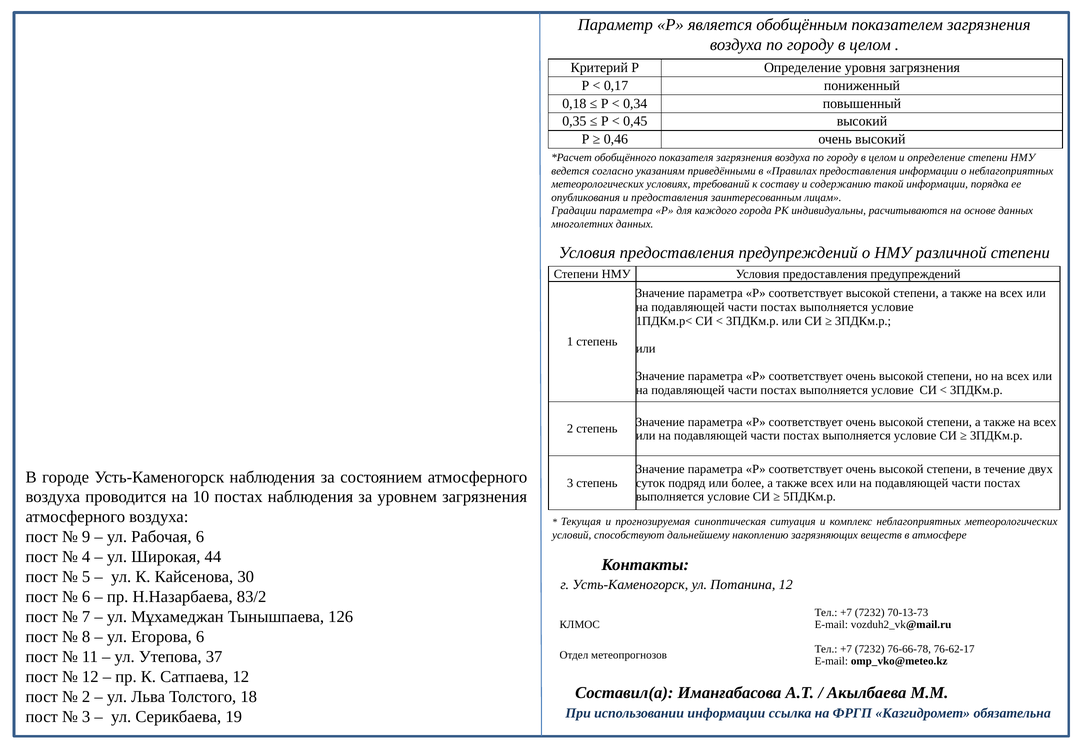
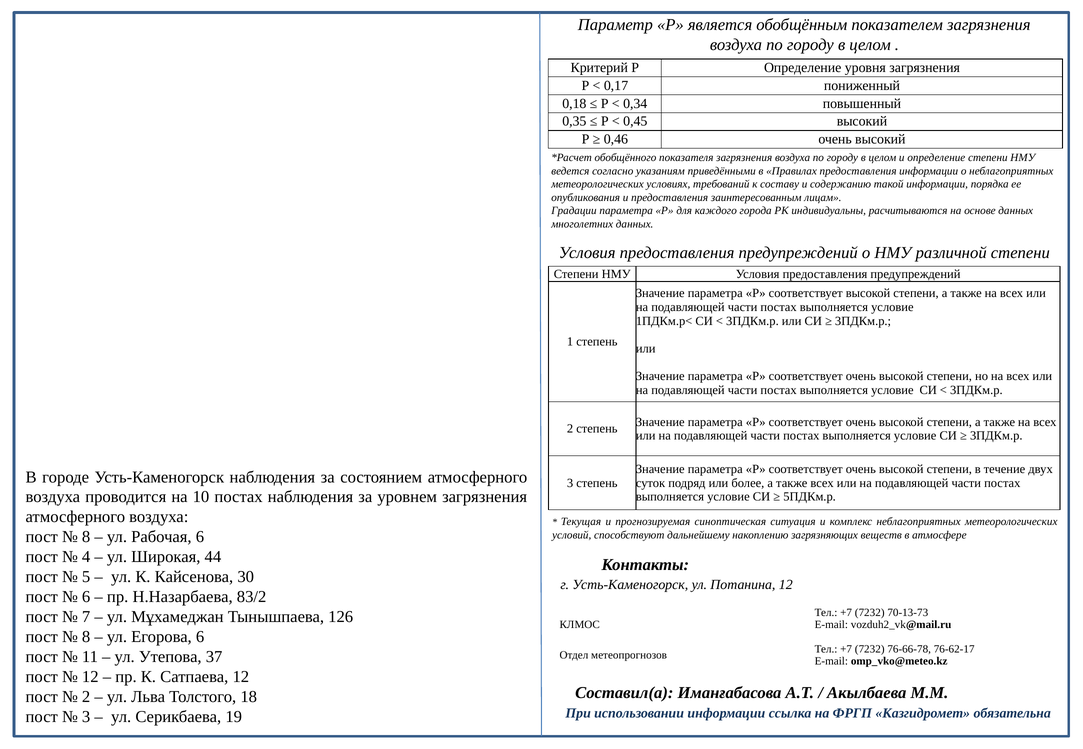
9 at (86, 537): 9 -> 8
